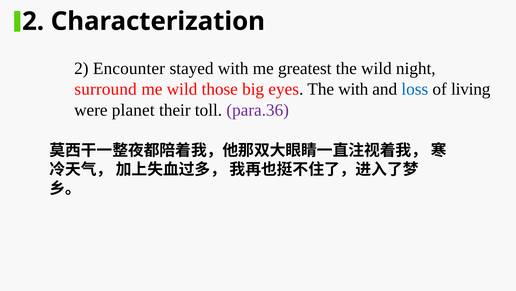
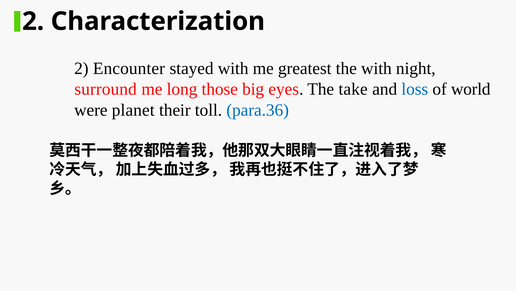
the wild: wild -> with
me wild: wild -> long
The with: with -> take
living: living -> world
para.36 colour: purple -> blue
